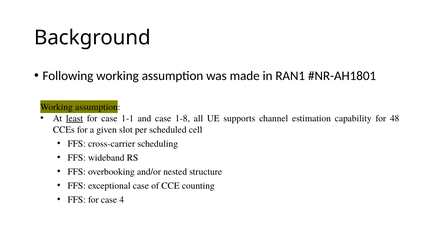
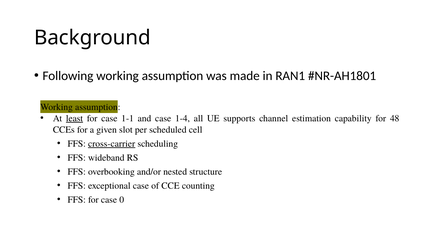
1-8: 1-8 -> 1-4
cross-carrier underline: none -> present
4: 4 -> 0
